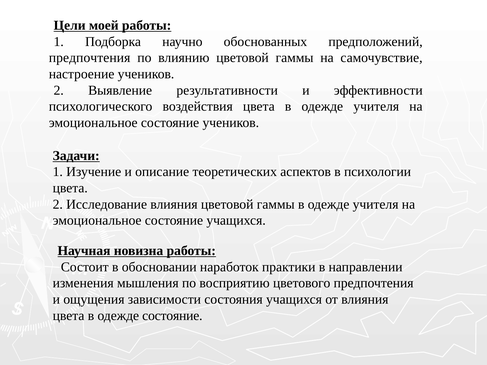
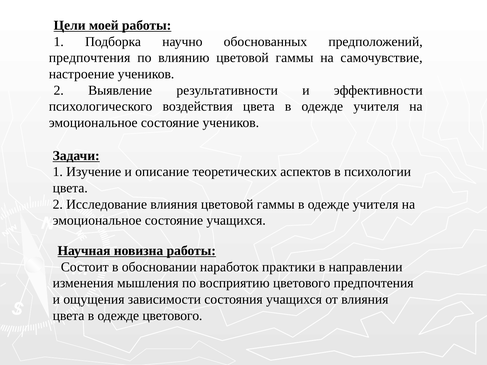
одежде состояние: состояние -> цветового
